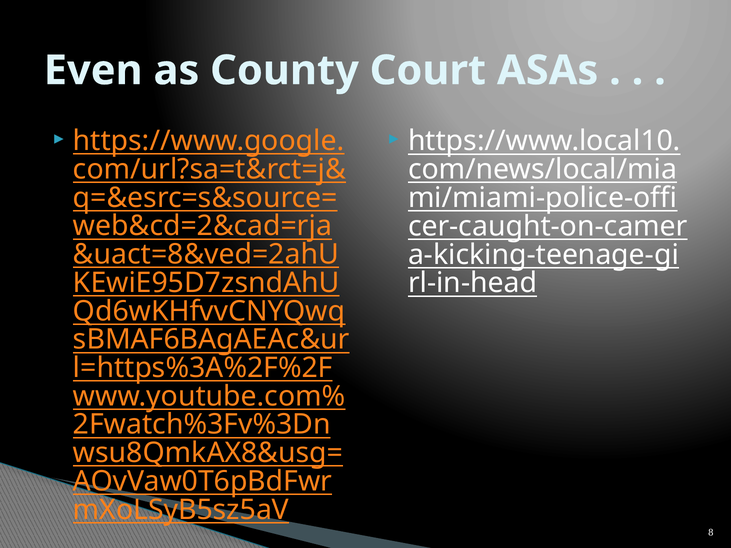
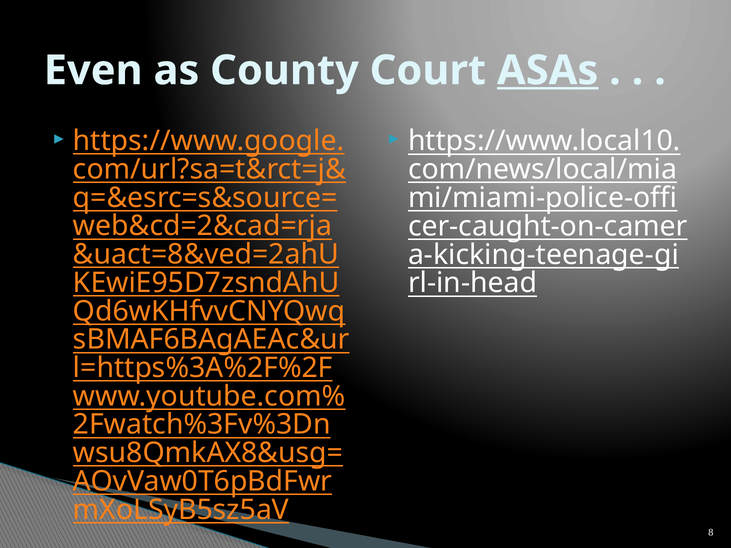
ASAs underline: none -> present
